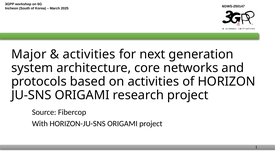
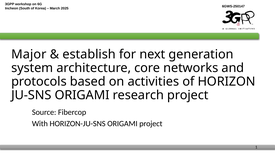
activities at (89, 54): activities -> establish
